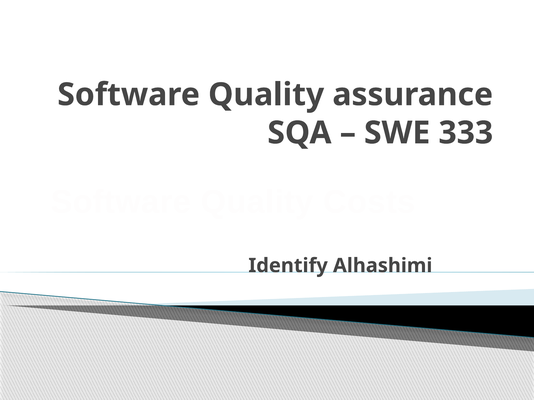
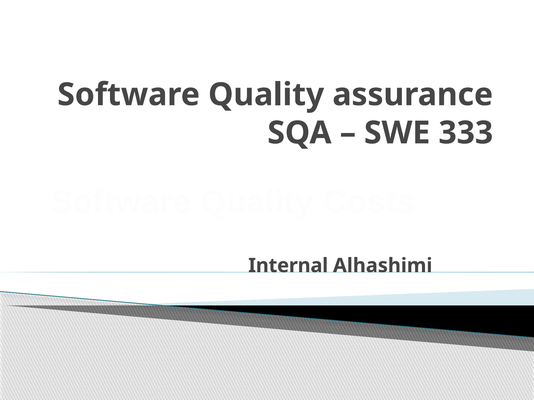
Identify: Identify -> Internal
